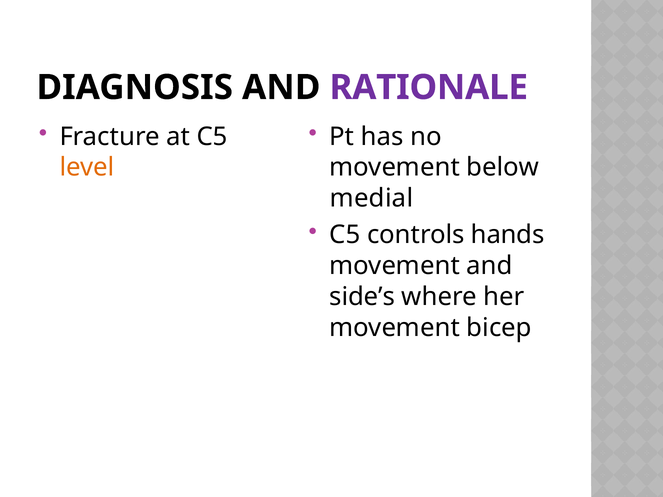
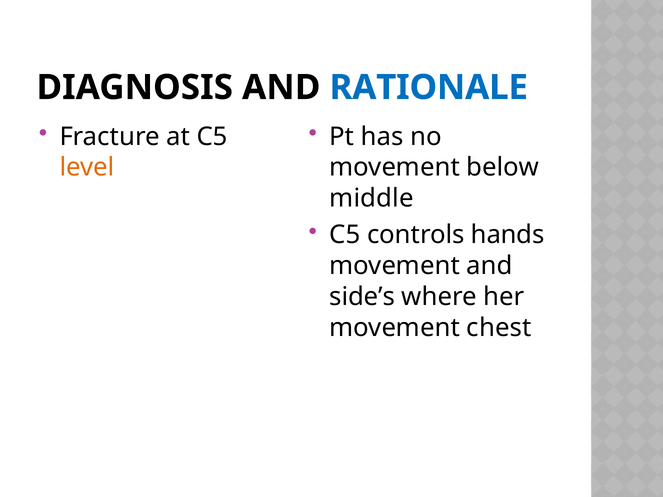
RATIONALE colour: purple -> blue
medial: medial -> middle
bicep: bicep -> chest
